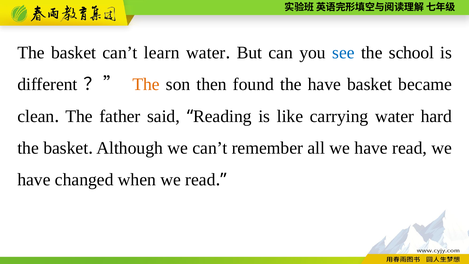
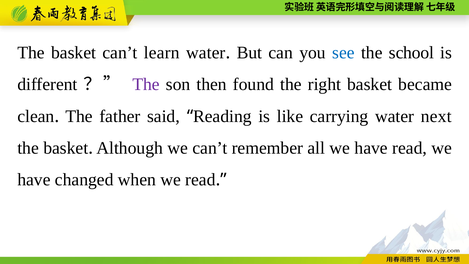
The at (146, 84) colour: orange -> purple
the have: have -> right
hard: hard -> next
